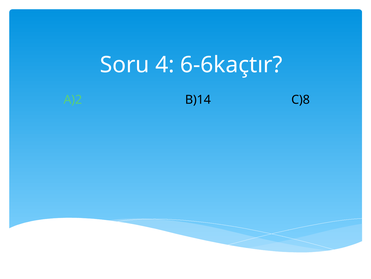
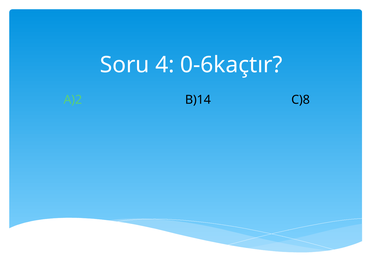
6-6kaçtır: 6-6kaçtır -> 0-6kaçtır
